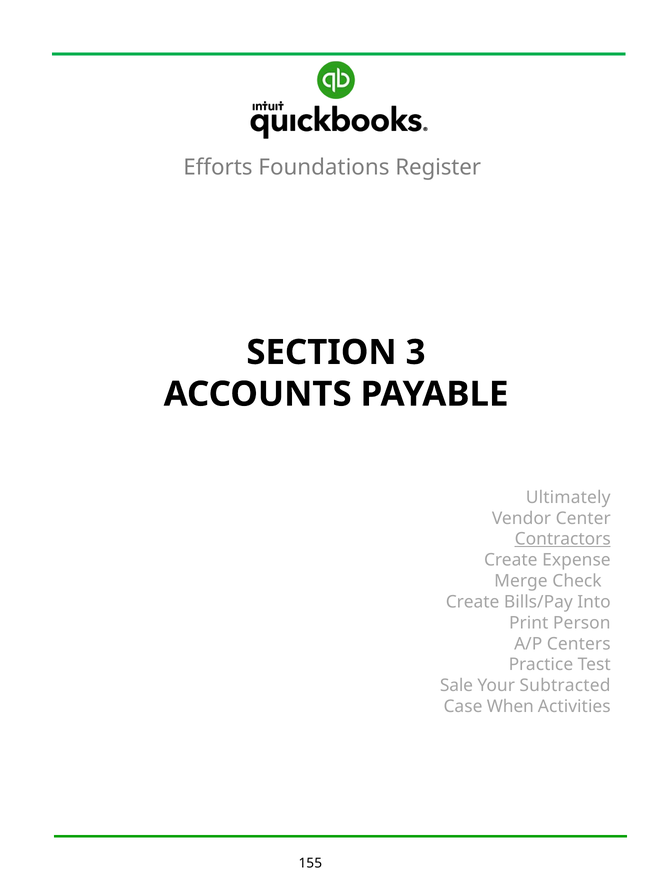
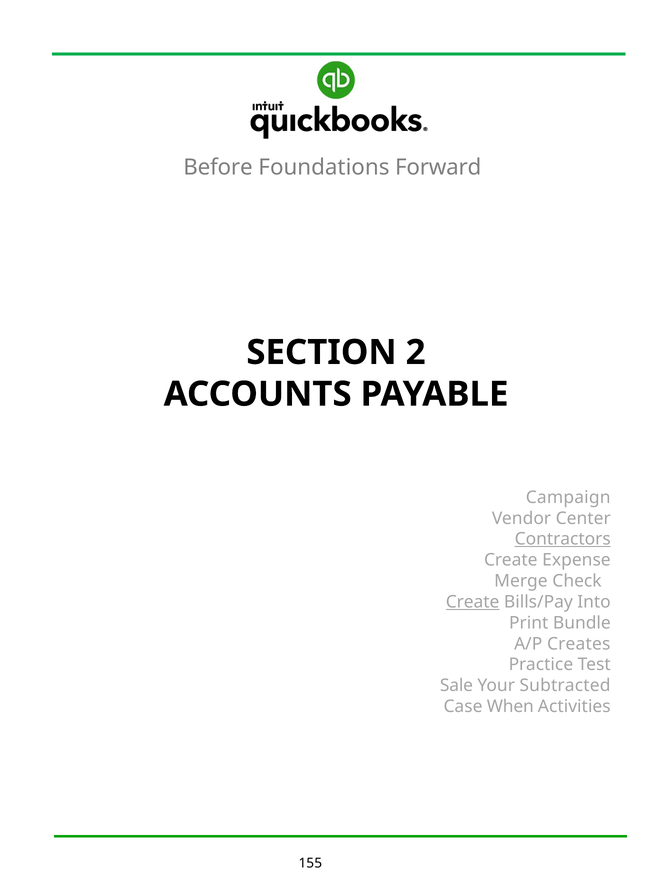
Efforts: Efforts -> Before
Register: Register -> Forward
3: 3 -> 2
Ultimately: Ultimately -> Campaign
Create at (473, 602) underline: none -> present
Person: Person -> Bundle
Centers: Centers -> Creates
